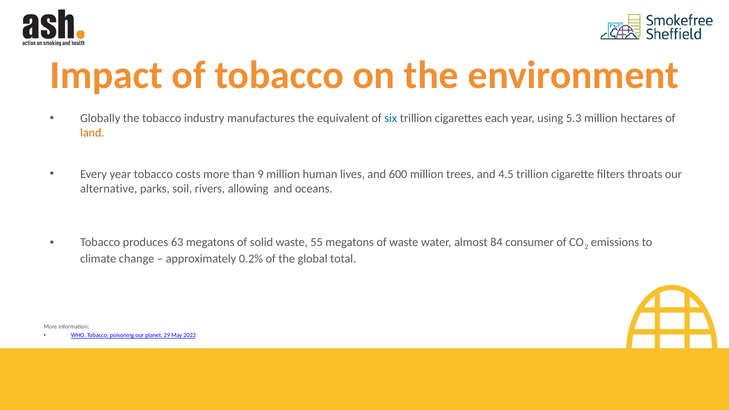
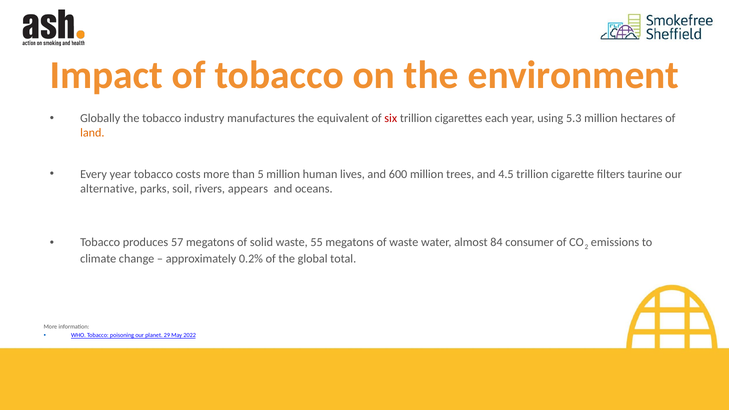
six colour: blue -> red
9: 9 -> 5
throats: throats -> taurine
allowing: allowing -> appears
63: 63 -> 57
